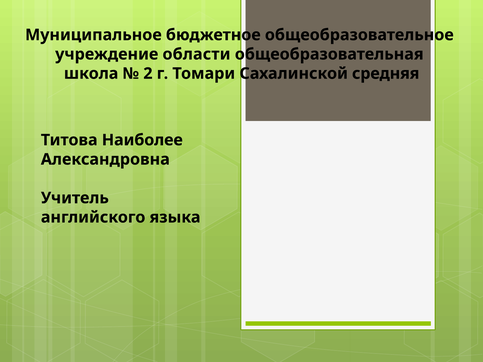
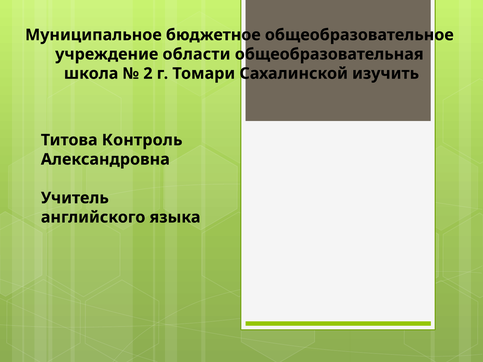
средняя: средняя -> изучить
Наиболее: Наиболее -> Контроль
